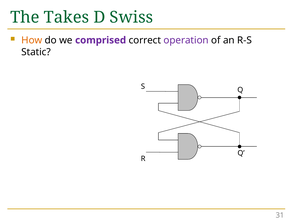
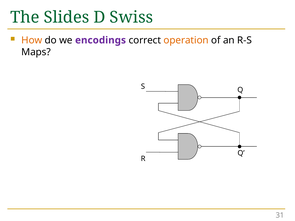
Takes: Takes -> Slides
comprised: comprised -> encodings
operation colour: purple -> orange
Static: Static -> Maps
